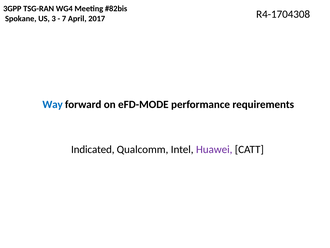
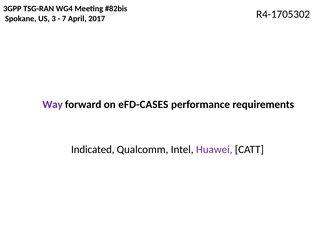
R4-1704308: R4-1704308 -> R4-1705302
Way colour: blue -> purple
eFD-MODE: eFD-MODE -> eFD-CASES
